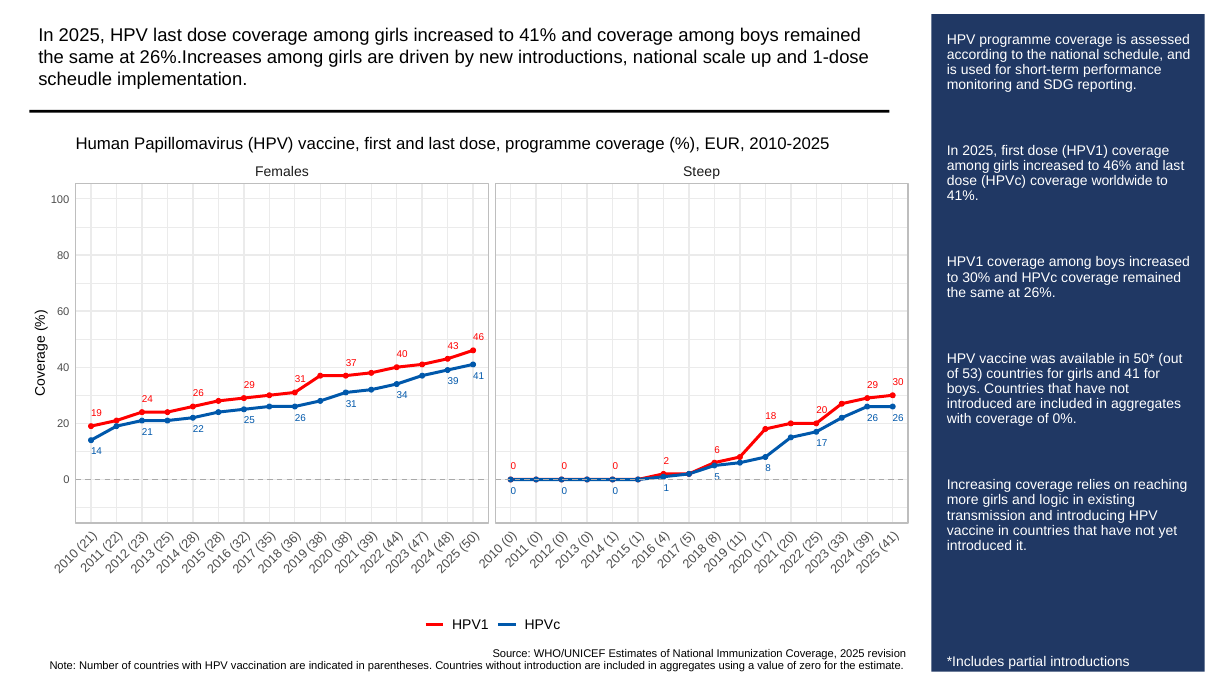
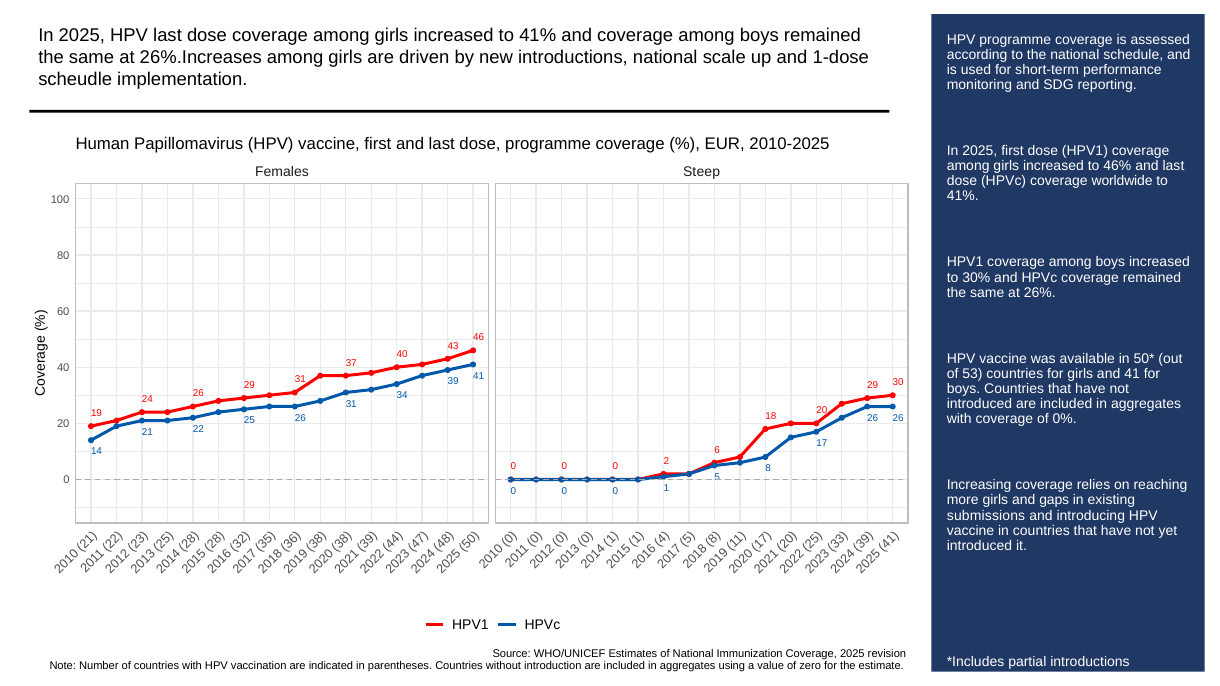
logic: logic -> gaps
transmission: transmission -> submissions
